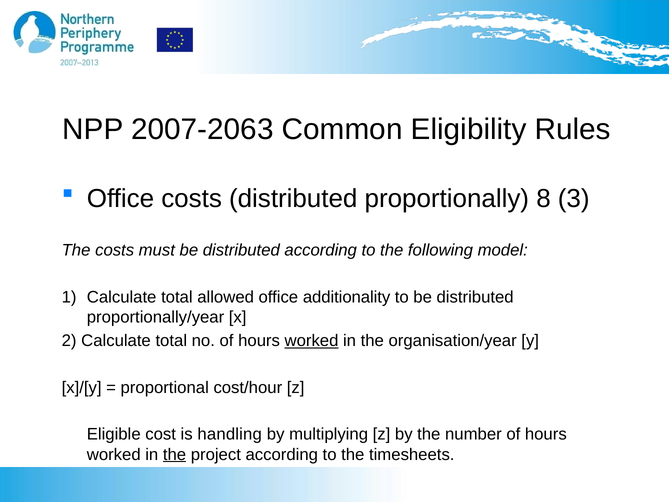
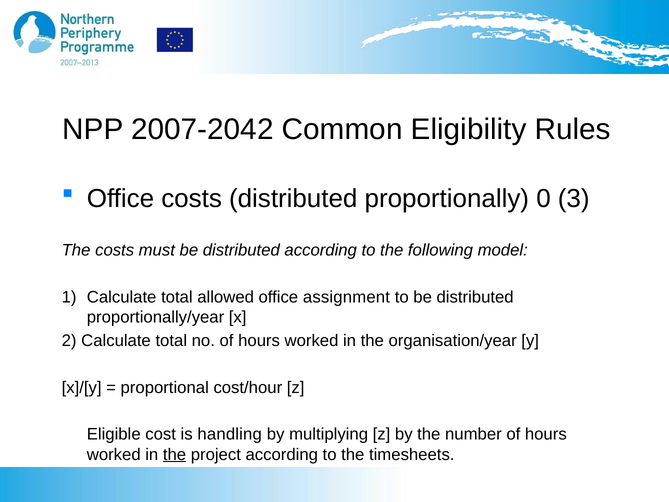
2007-2063: 2007-2063 -> 2007-2042
8: 8 -> 0
additionality: additionality -> assignment
worked at (312, 341) underline: present -> none
